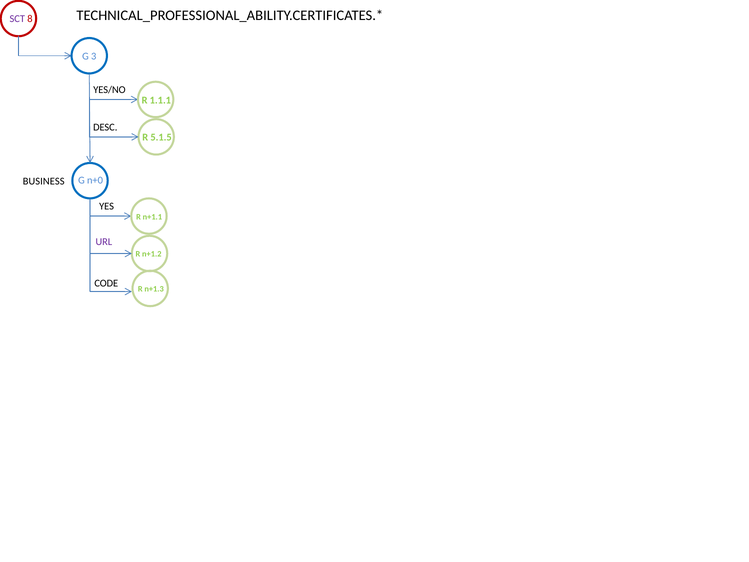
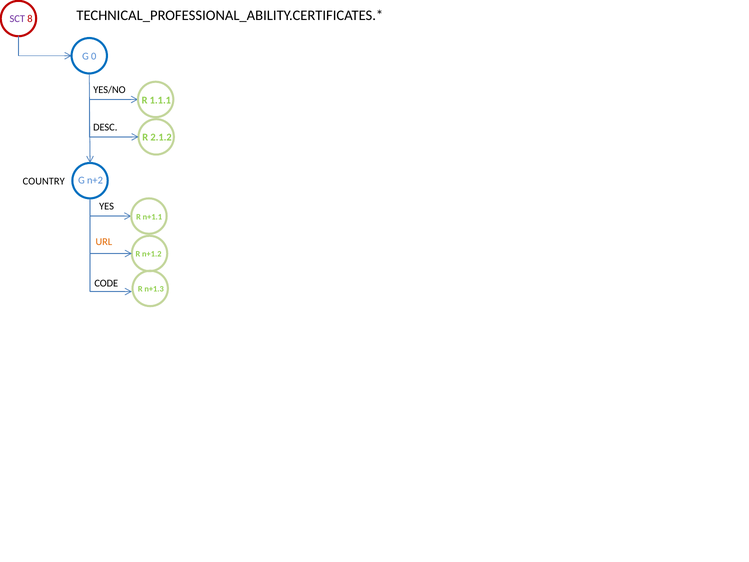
3: 3 -> 0
5.1.5: 5.1.5 -> 2.1.2
n+0: n+0 -> n+2
BUSINESS: BUSINESS -> COUNTRY
URL colour: purple -> orange
